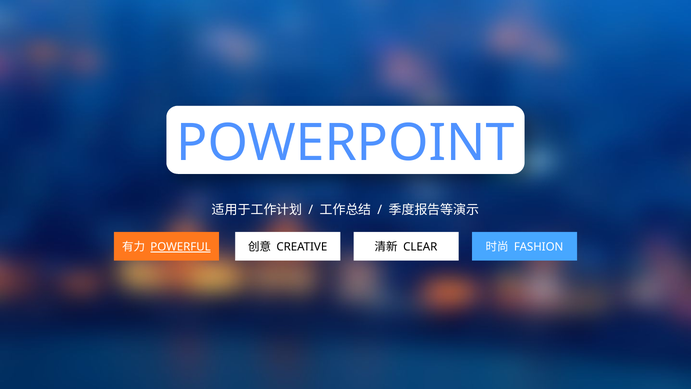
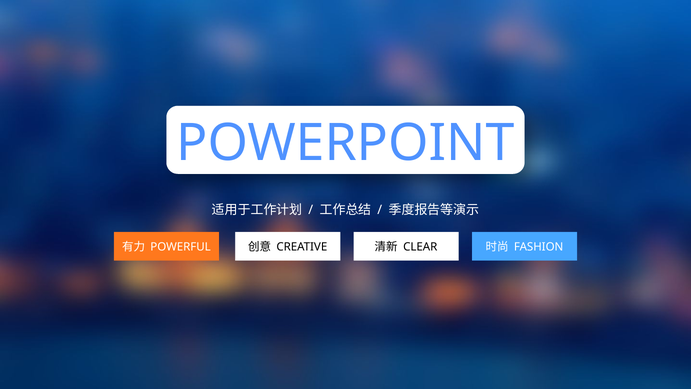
POWERFUL underline: present -> none
